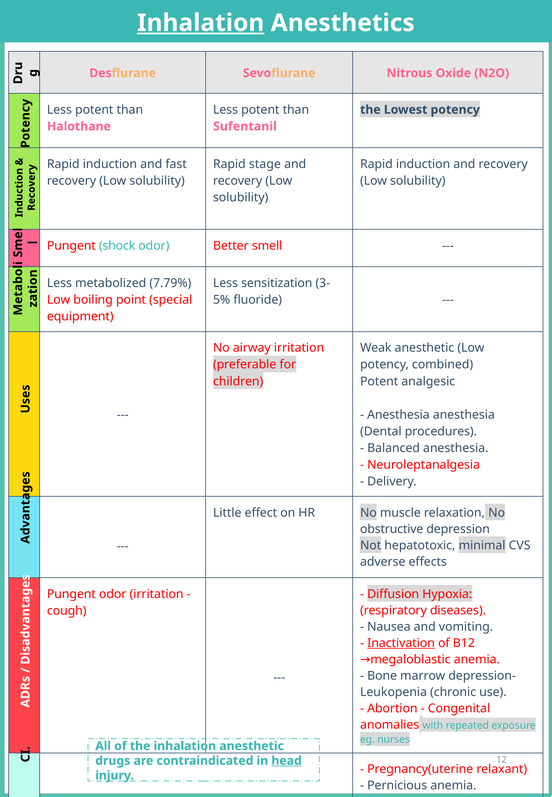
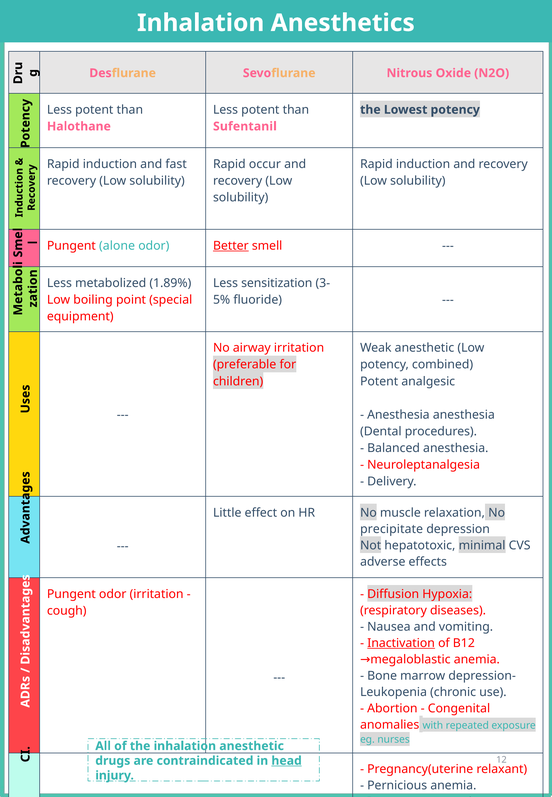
Inhalation at (201, 23) underline: present -> none
stage: stage -> occur
shock: shock -> alone
Better underline: none -> present
7.79%: 7.79% -> 1.89%
obstructive: obstructive -> precipitate
